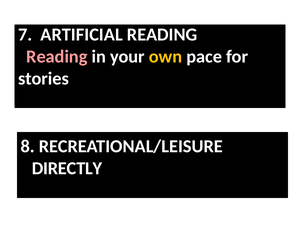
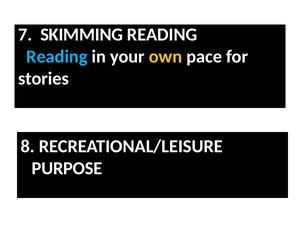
ARTIFICIAL: ARTIFICIAL -> SKIMMING
Reading at (57, 57) colour: pink -> light blue
DIRECTLY: DIRECTLY -> PURPOSE
